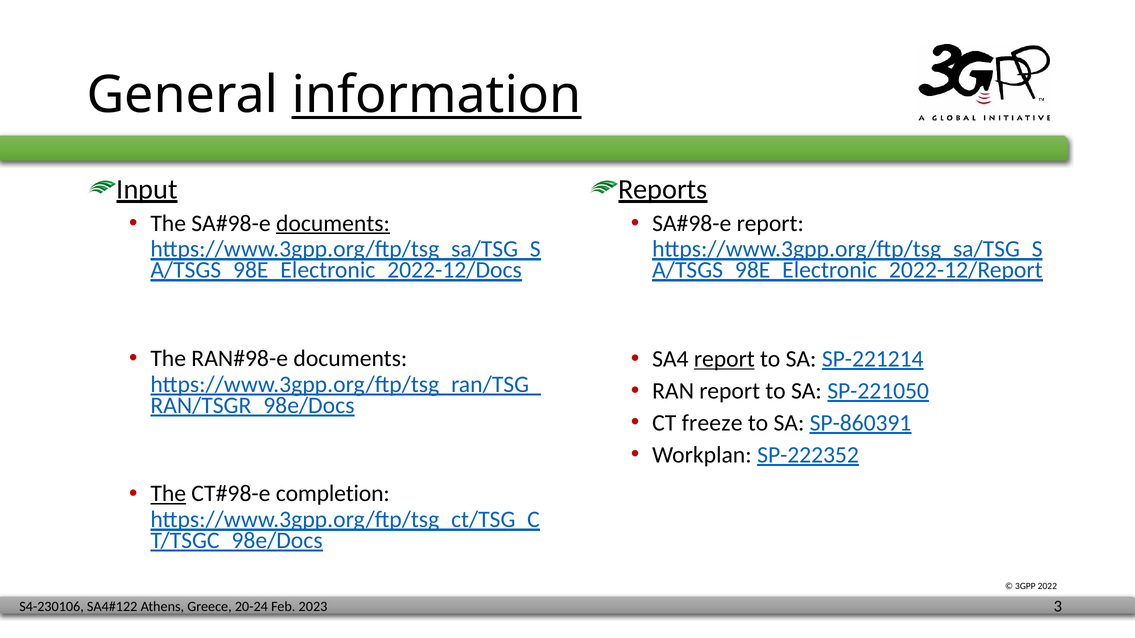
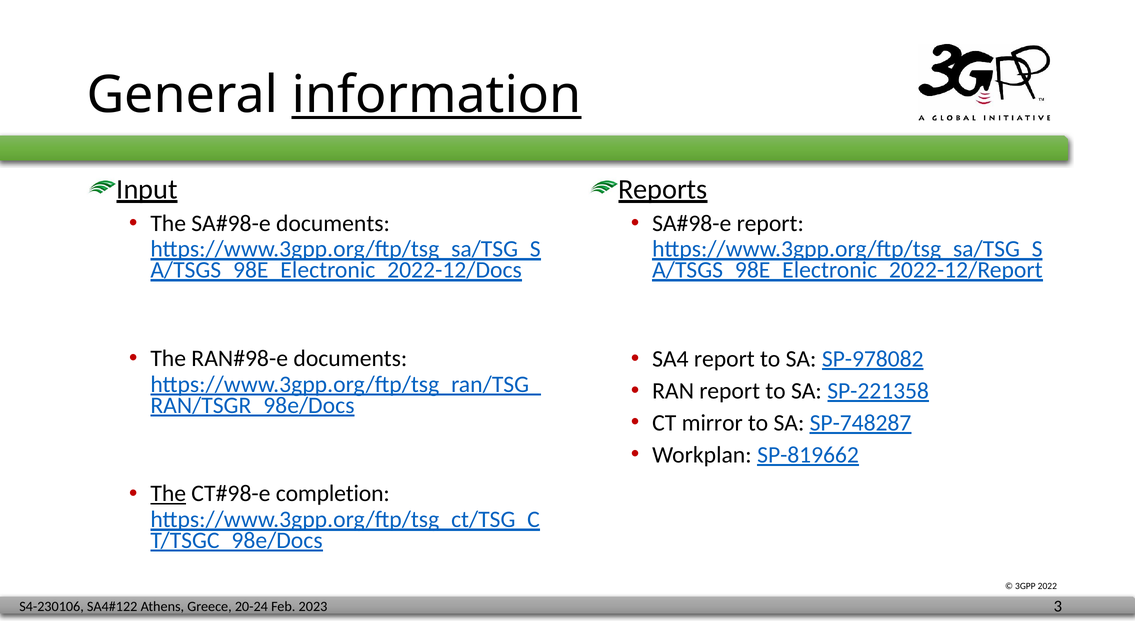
documents at (333, 223) underline: present -> none
report at (724, 359) underline: present -> none
SP-221214: SP-221214 -> SP-978082
SP-221050: SP-221050 -> SP-221358
freeze: freeze -> mirror
SP-860391: SP-860391 -> SP-748287
SP-222352: SP-222352 -> SP-819662
